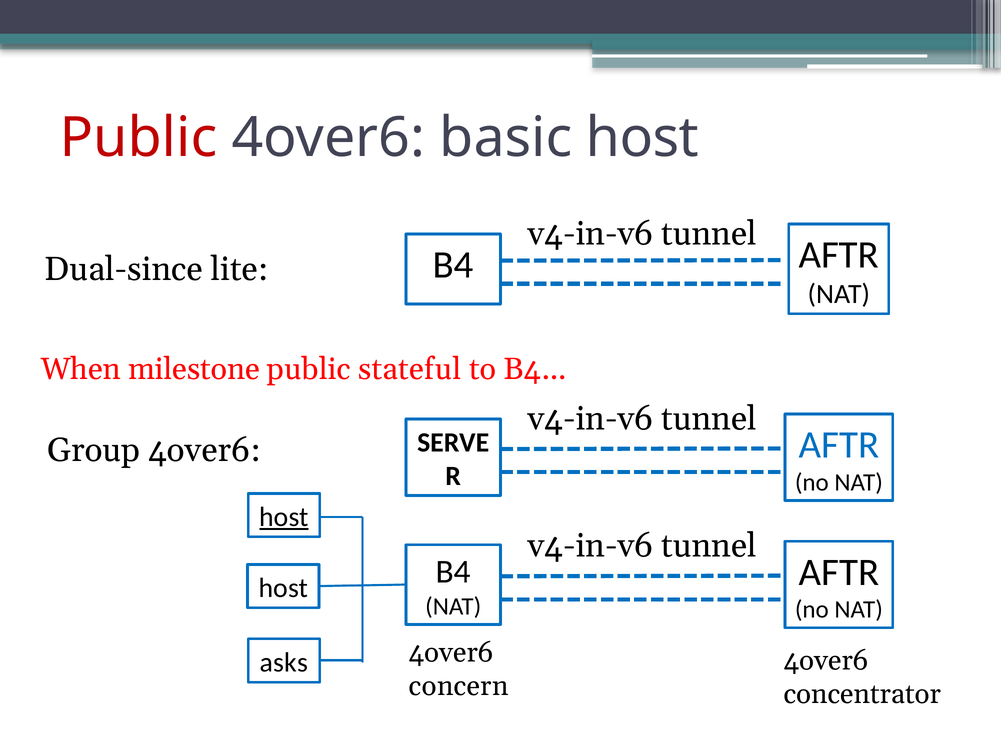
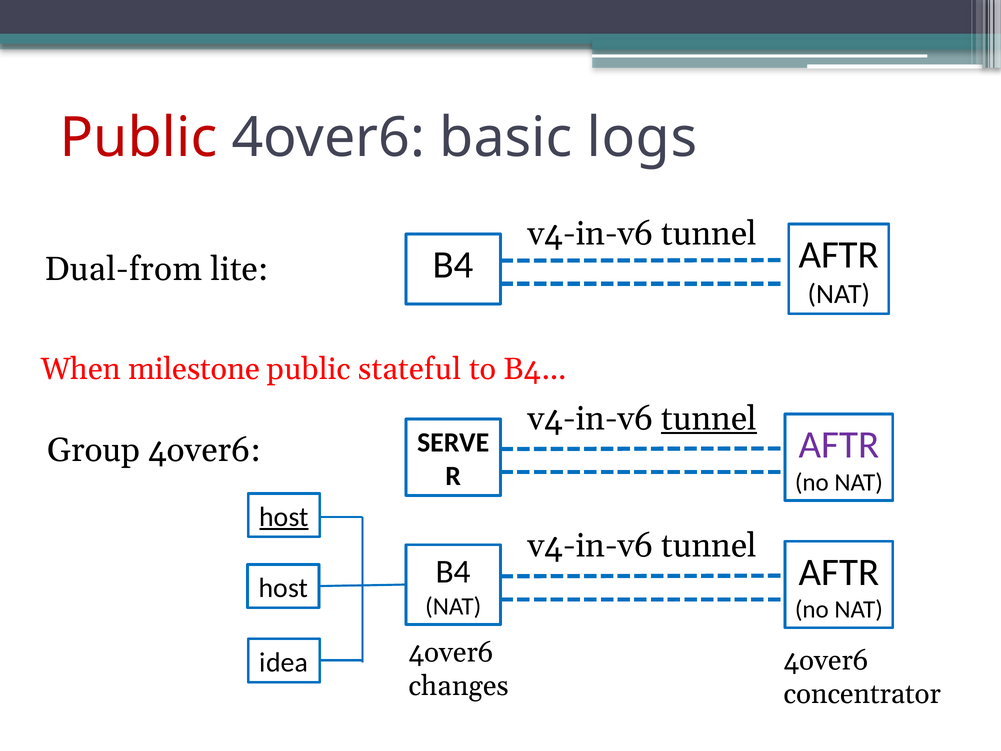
basic host: host -> logs
Dual-since: Dual-since -> Dual-from
tunnel at (709, 418) underline: none -> present
AFTR at (839, 445) colour: blue -> purple
asks: asks -> idea
concern: concern -> changes
